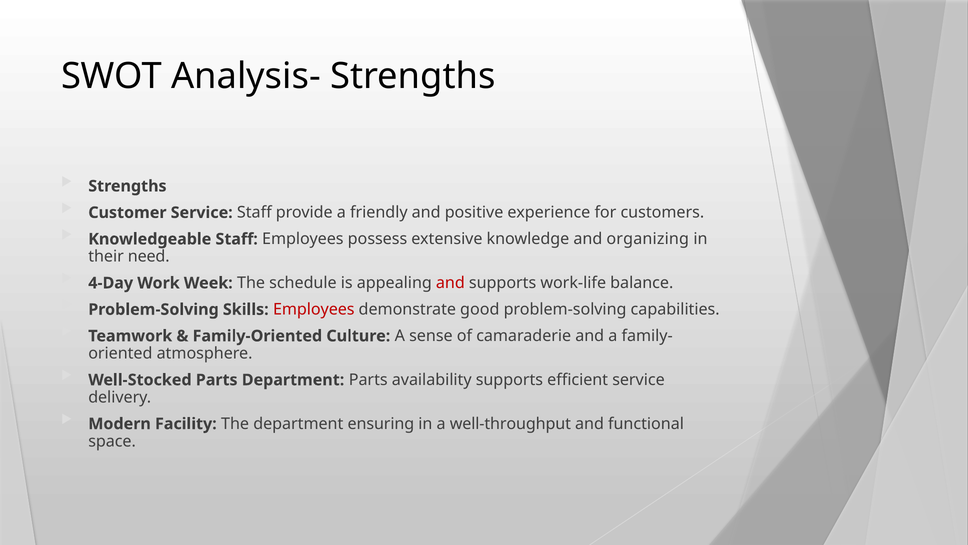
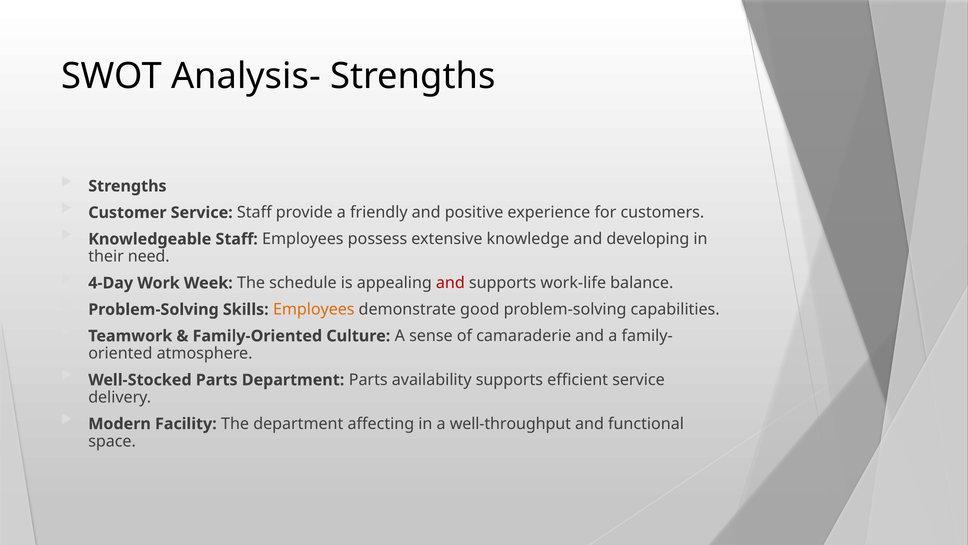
organizing: organizing -> developing
Employees at (314, 309) colour: red -> orange
ensuring: ensuring -> affecting
